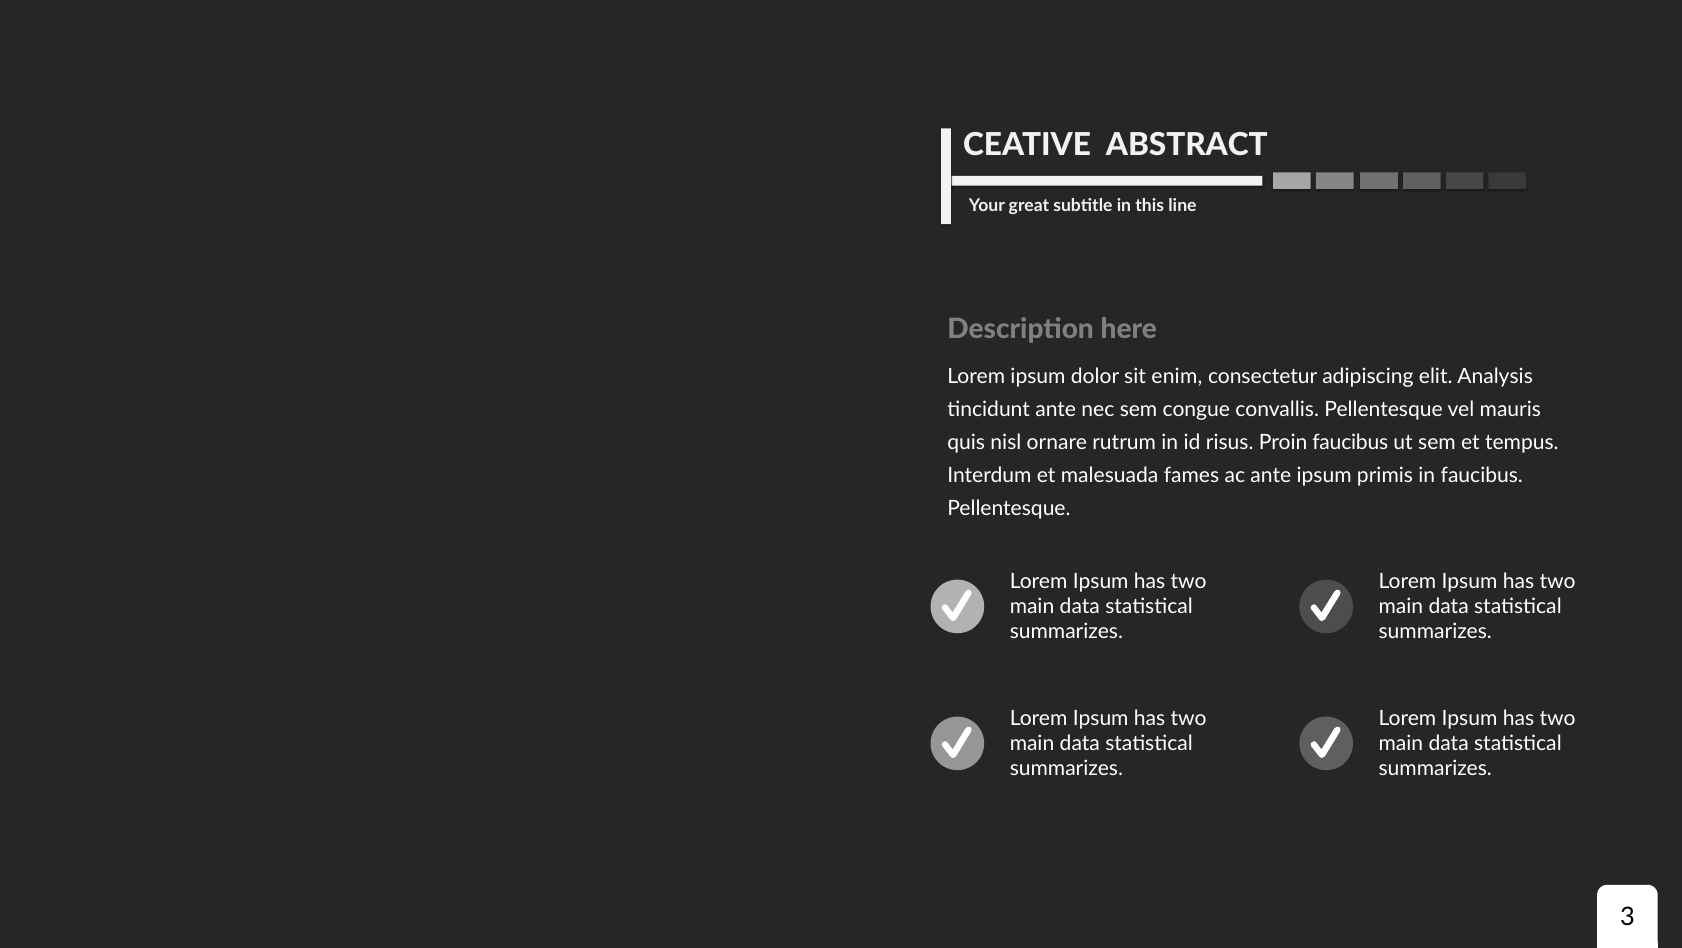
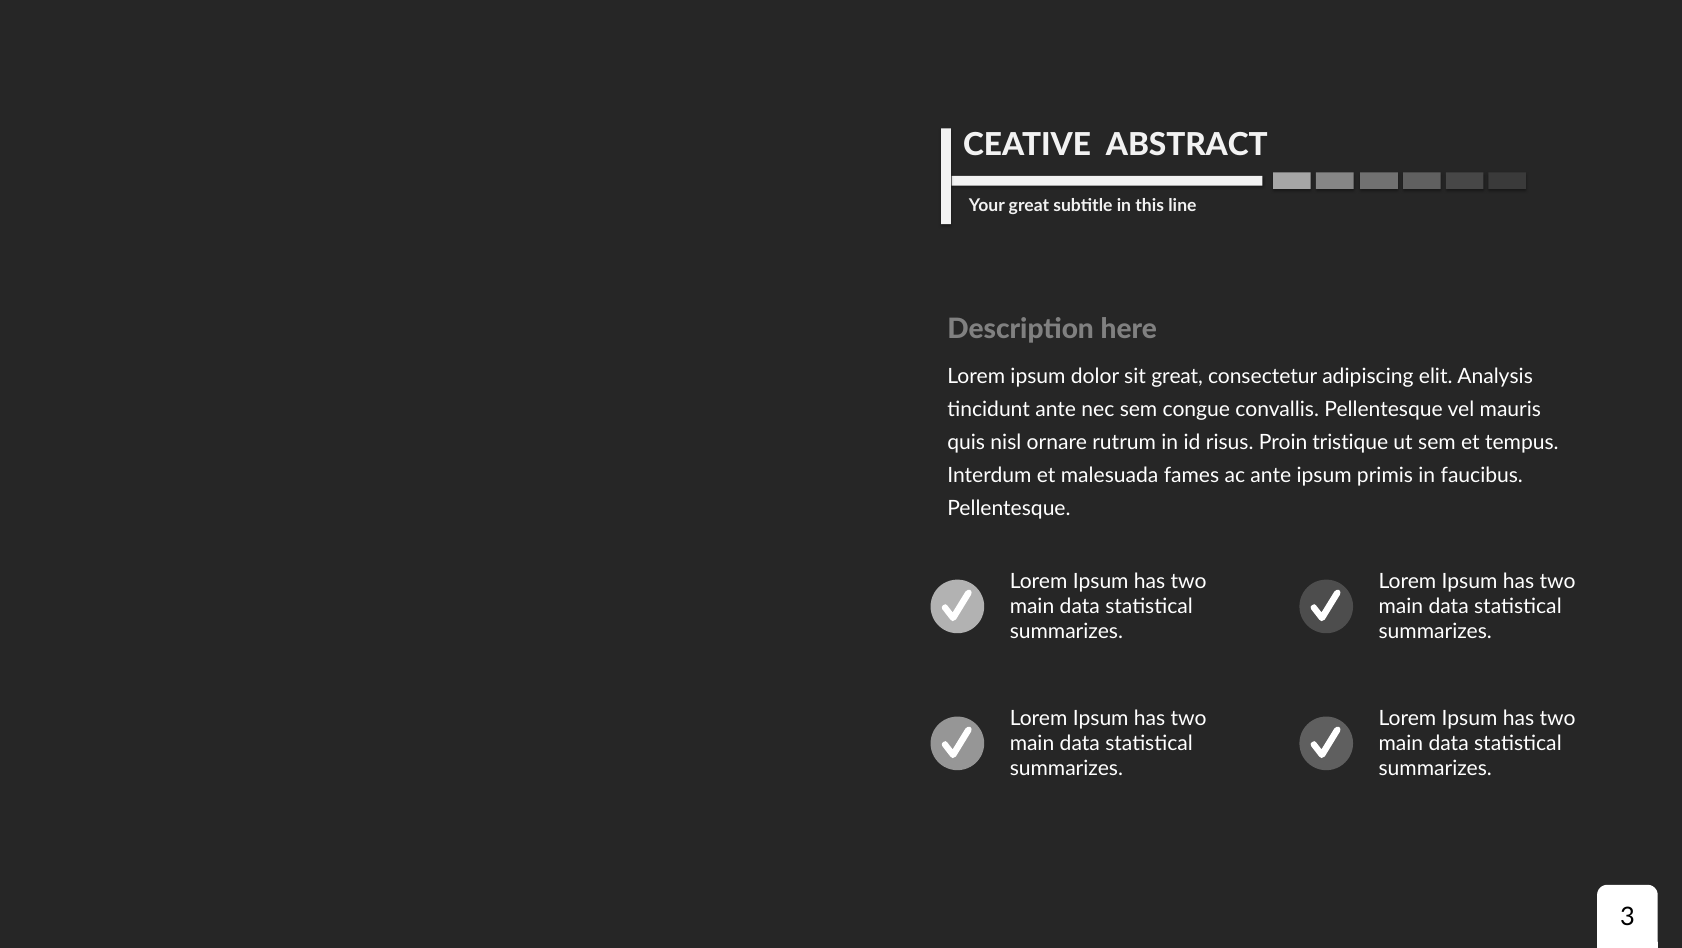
sit enim: enim -> great
Proin faucibus: faucibus -> tristique
